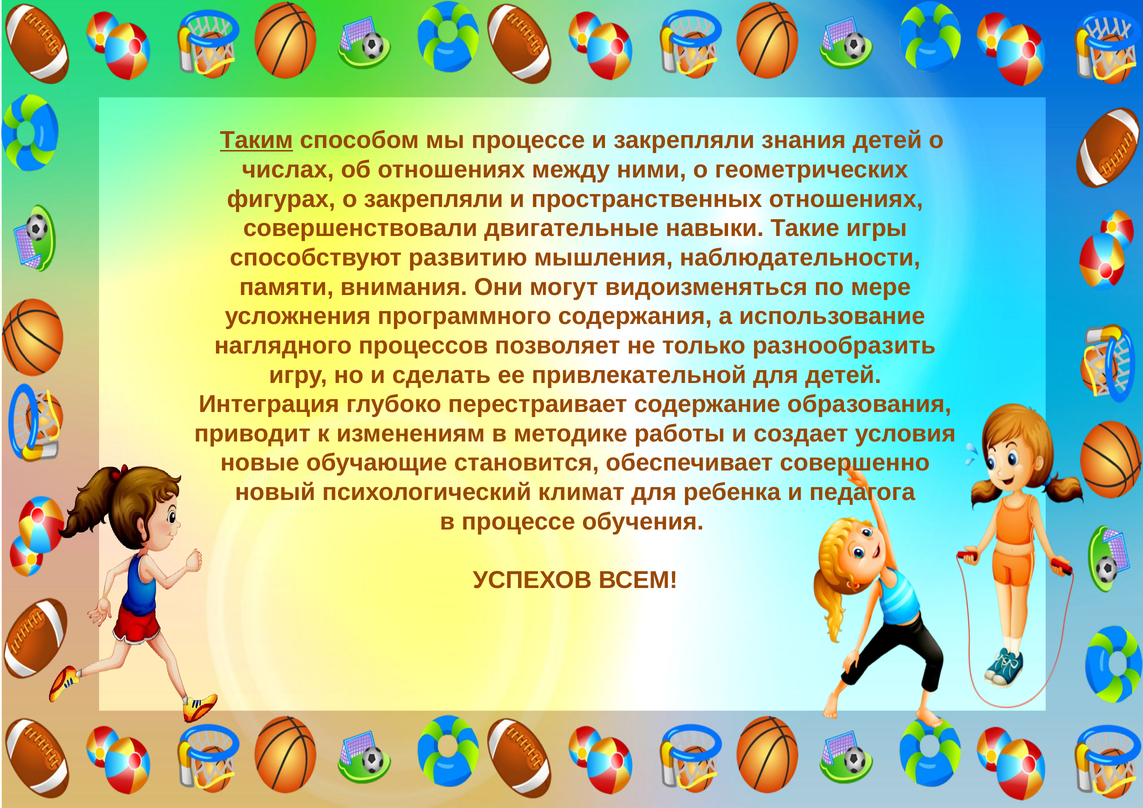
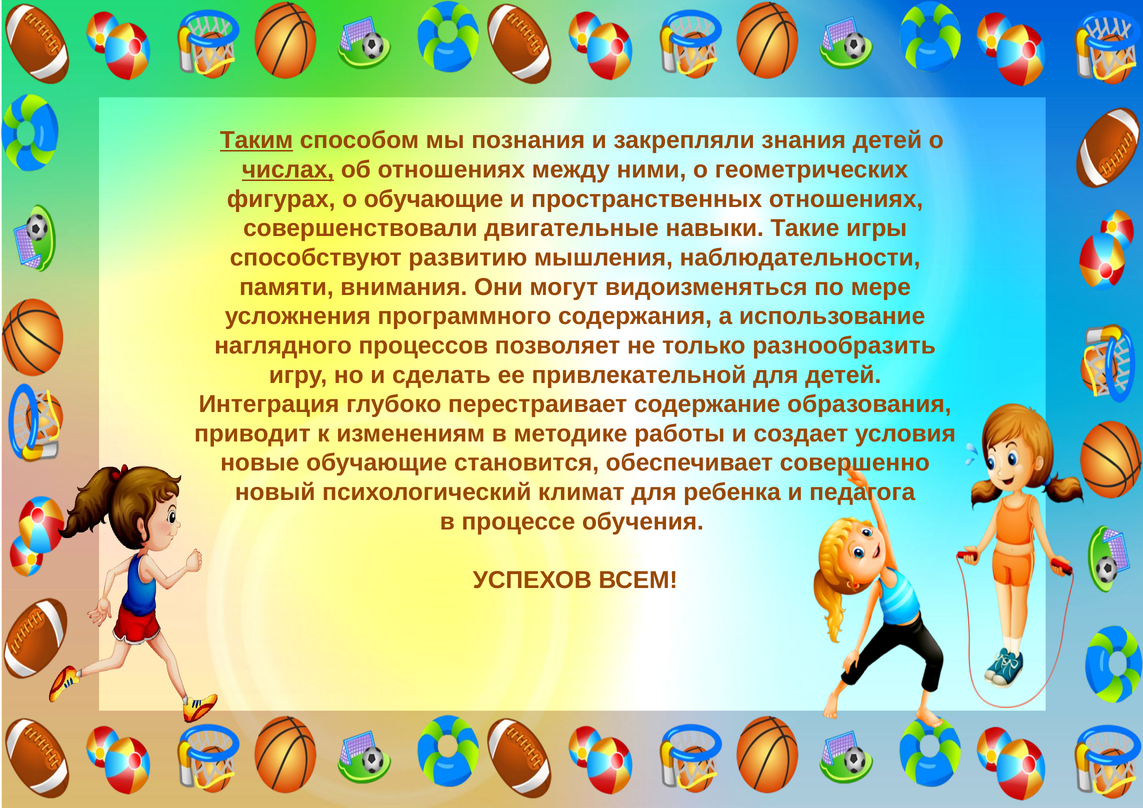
мы процессе: процессе -> познания
числах underline: none -> present
о закрепляли: закрепляли -> обучающие
